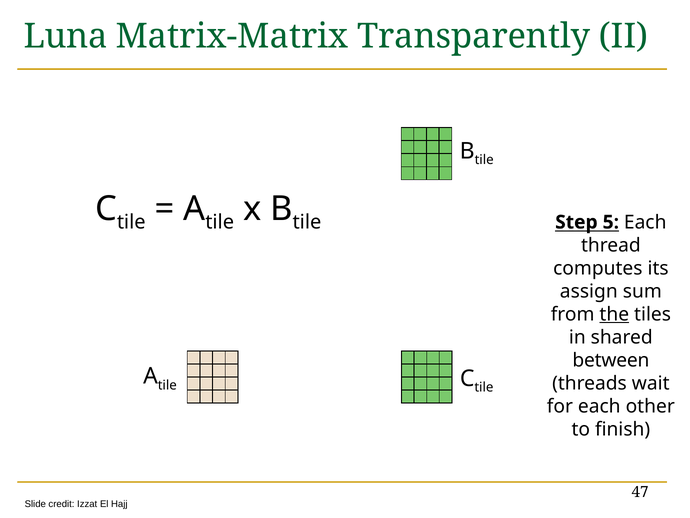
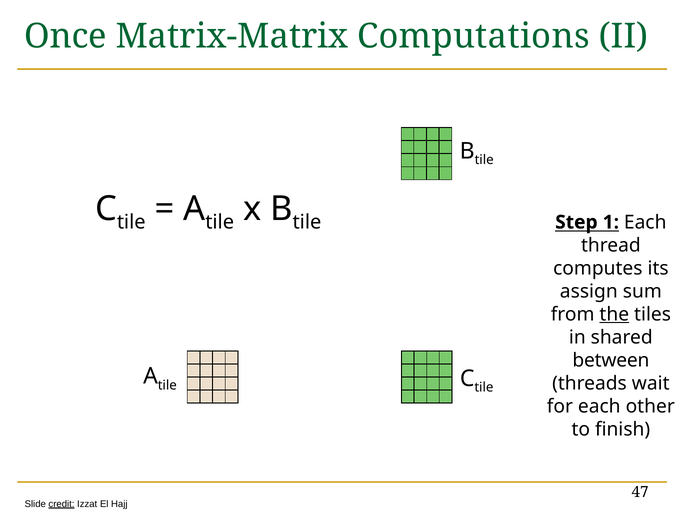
Luna: Luna -> Once
Transparently: Transparently -> Computations
5: 5 -> 1
credit underline: none -> present
